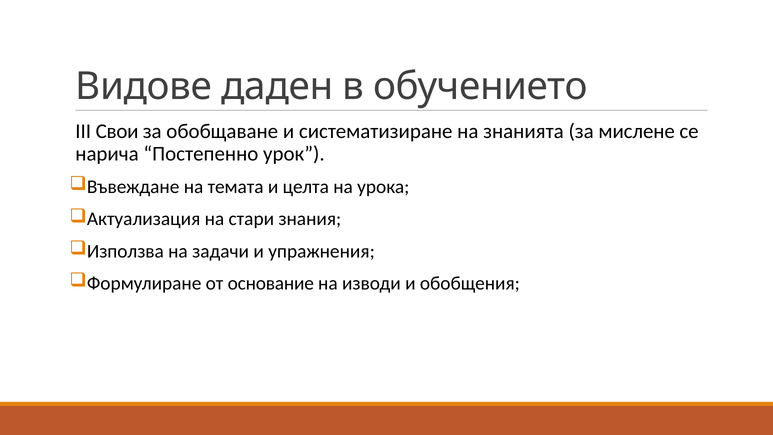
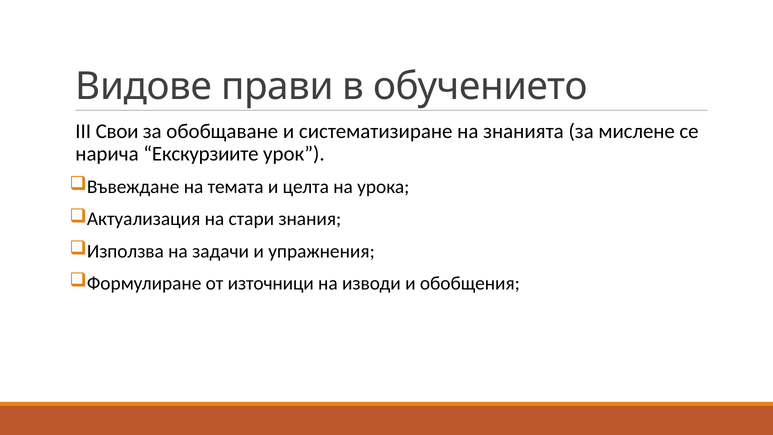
даден: даден -> прави
Постепенно: Постепенно -> Екскурзиите
основание: основание -> източници
